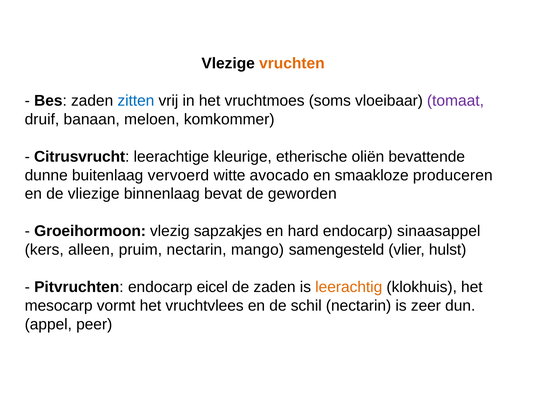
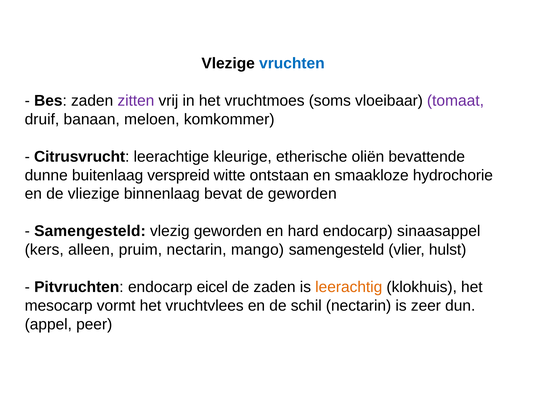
vruchten colour: orange -> blue
zitten colour: blue -> purple
vervoerd: vervoerd -> verspreid
avocado: avocado -> ontstaan
produceren: produceren -> hydrochorie
Groeihormoon at (90, 231): Groeihormoon -> Samengesteld
vlezig sapzakjes: sapzakjes -> geworden
